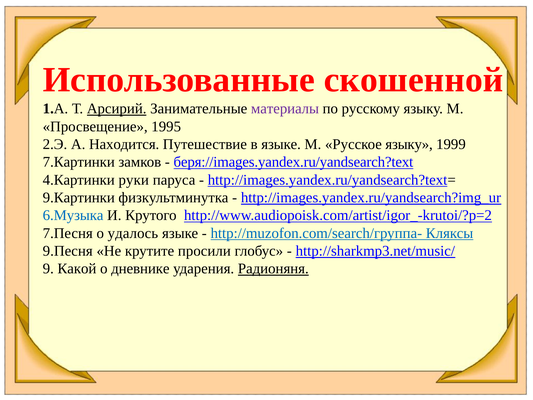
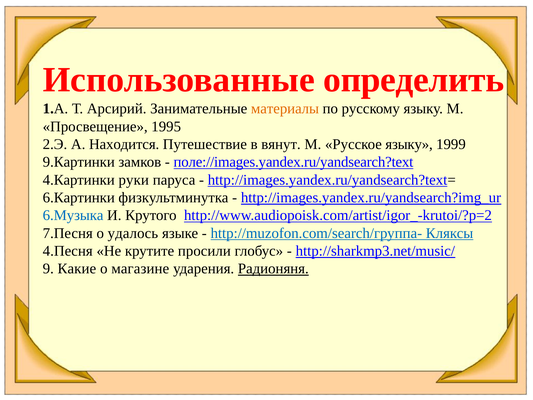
скошенной: скошенной -> определить
Арсирий underline: present -> none
материалы colour: purple -> orange
в языке: языке -> вянут
7.Картинки: 7.Картинки -> 9.Картинки
беря://images.yandex.ru/yandsearch?text: беря://images.yandex.ru/yandsearch?text -> поле://images.yandex.ru/yandsearch?text
9.Картинки: 9.Картинки -> 6.Картинки
9.Песня: 9.Песня -> 4.Песня
Какой: Какой -> Какие
дневнике: дневнике -> магазине
